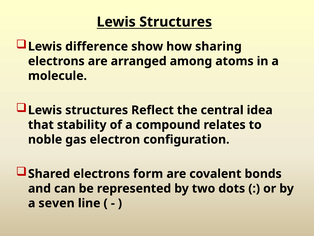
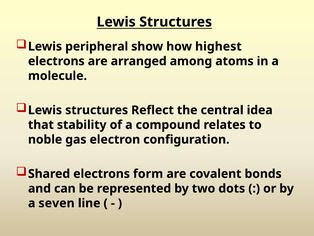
difference: difference -> peripheral
sharing: sharing -> highest
